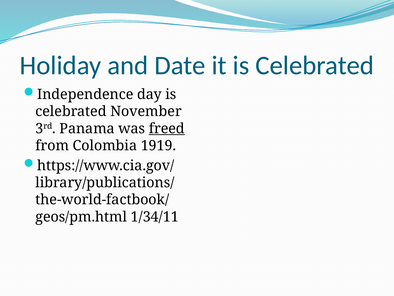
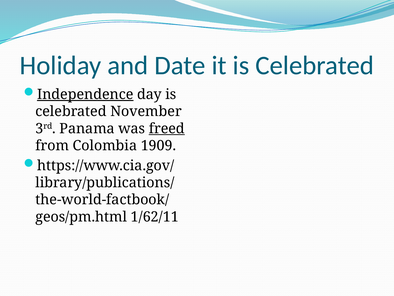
Independence underline: none -> present
1919: 1919 -> 1909
1/34/11: 1/34/11 -> 1/62/11
